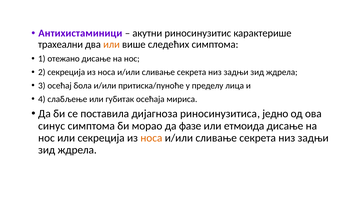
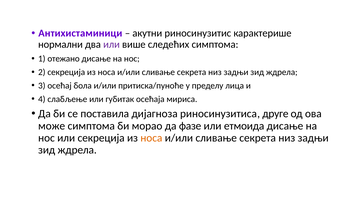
трахеални: трахеални -> нормални
или at (111, 44) colour: orange -> purple
једно: једно -> друге
синус: синус -> може
